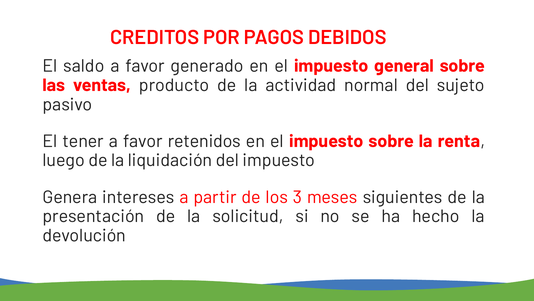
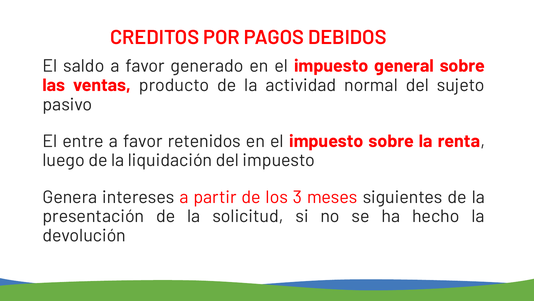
tener: tener -> entre
